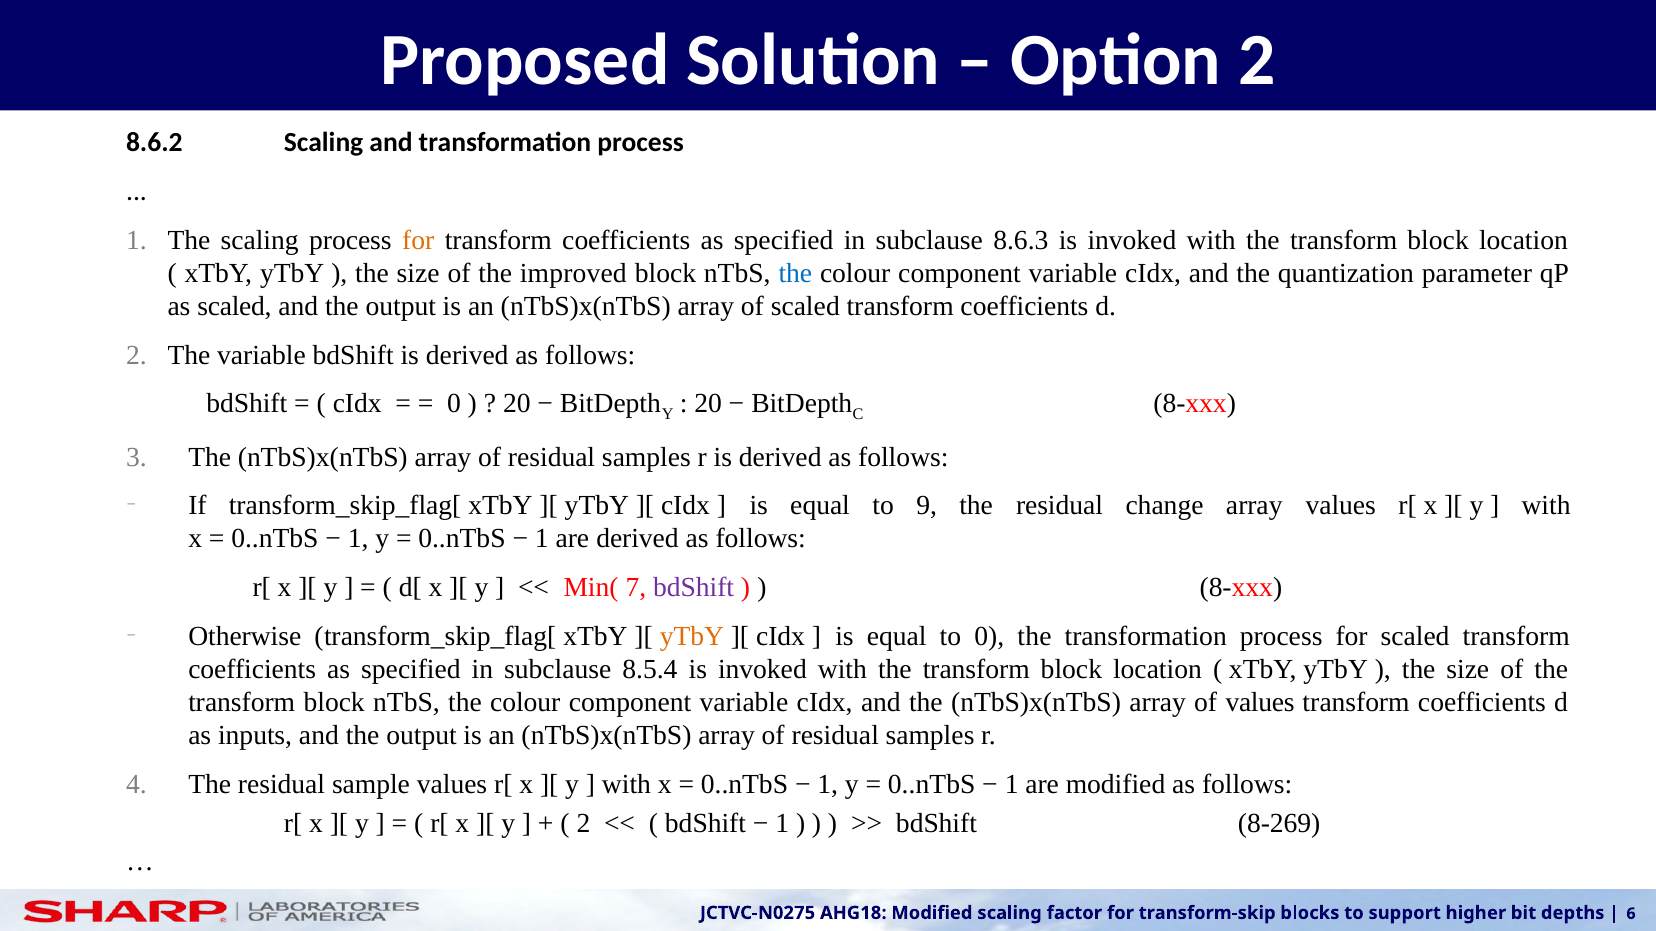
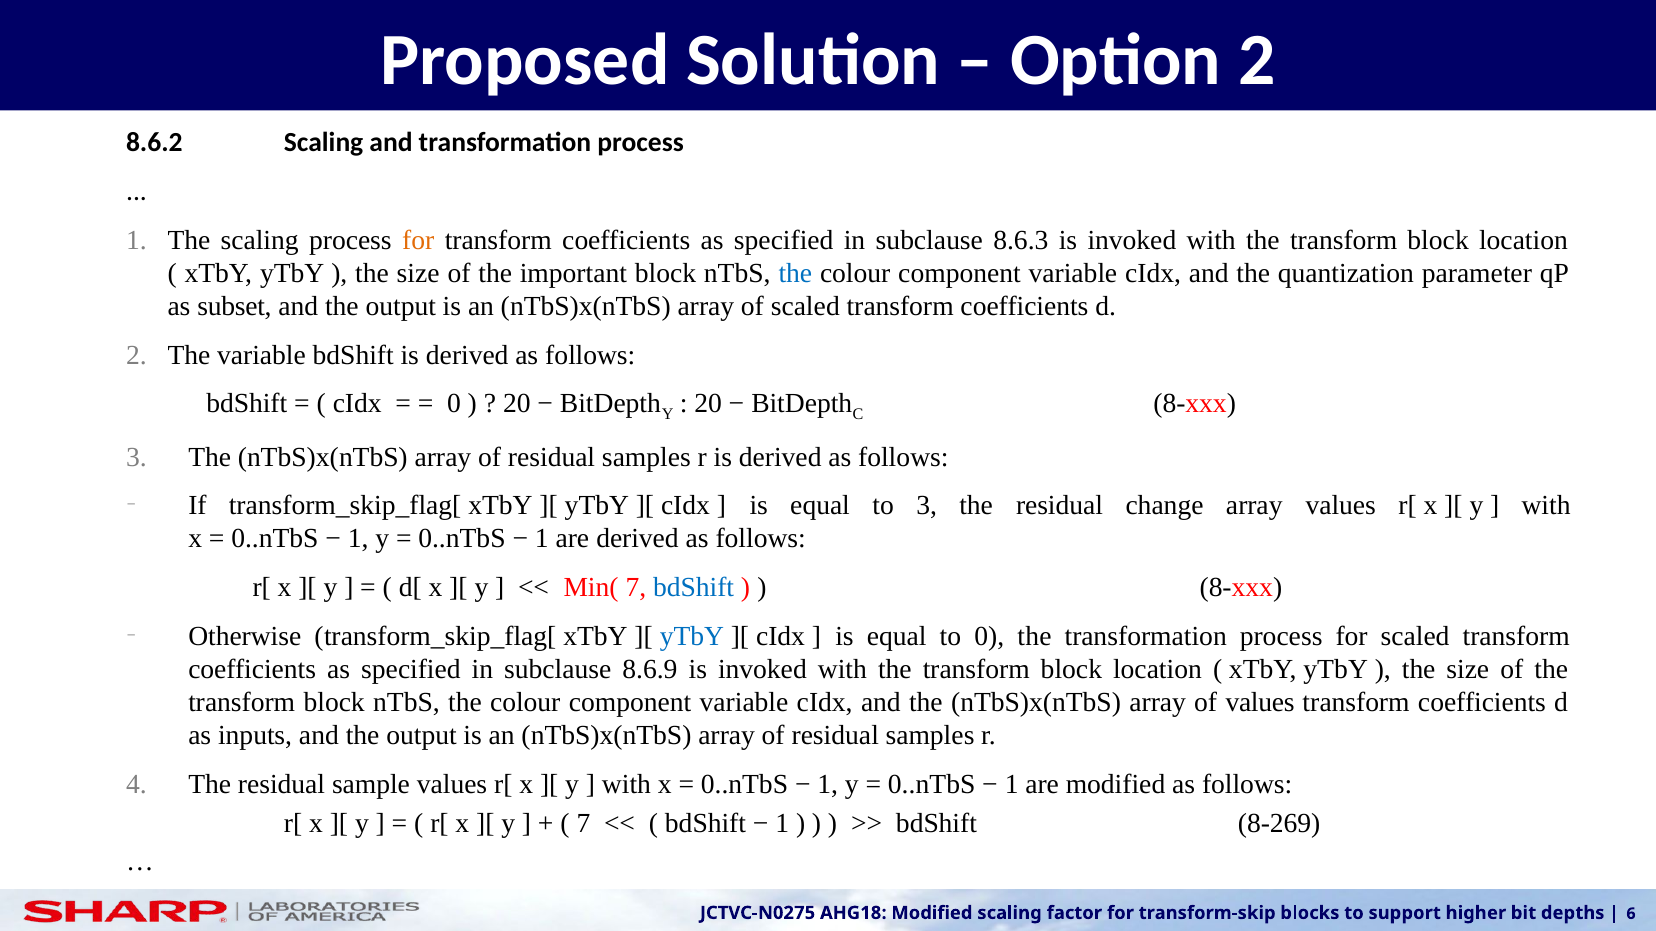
improved: improved -> important
as scaled: scaled -> subset
to 9: 9 -> 3
bdShift at (694, 588) colour: purple -> blue
yTbY at (692, 637) colour: orange -> blue
8.5.4: 8.5.4 -> 8.6.9
2 at (583, 823): 2 -> 7
